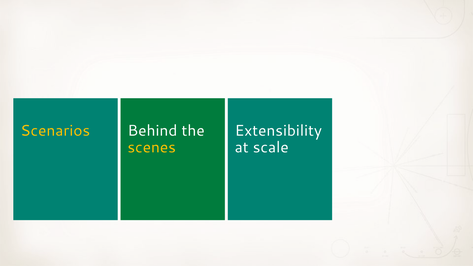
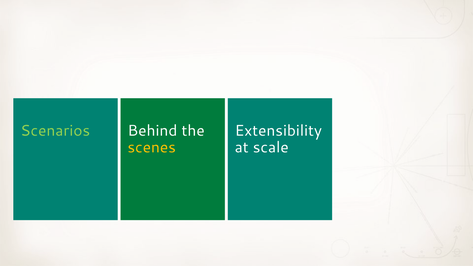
Scenarios colour: yellow -> light green
